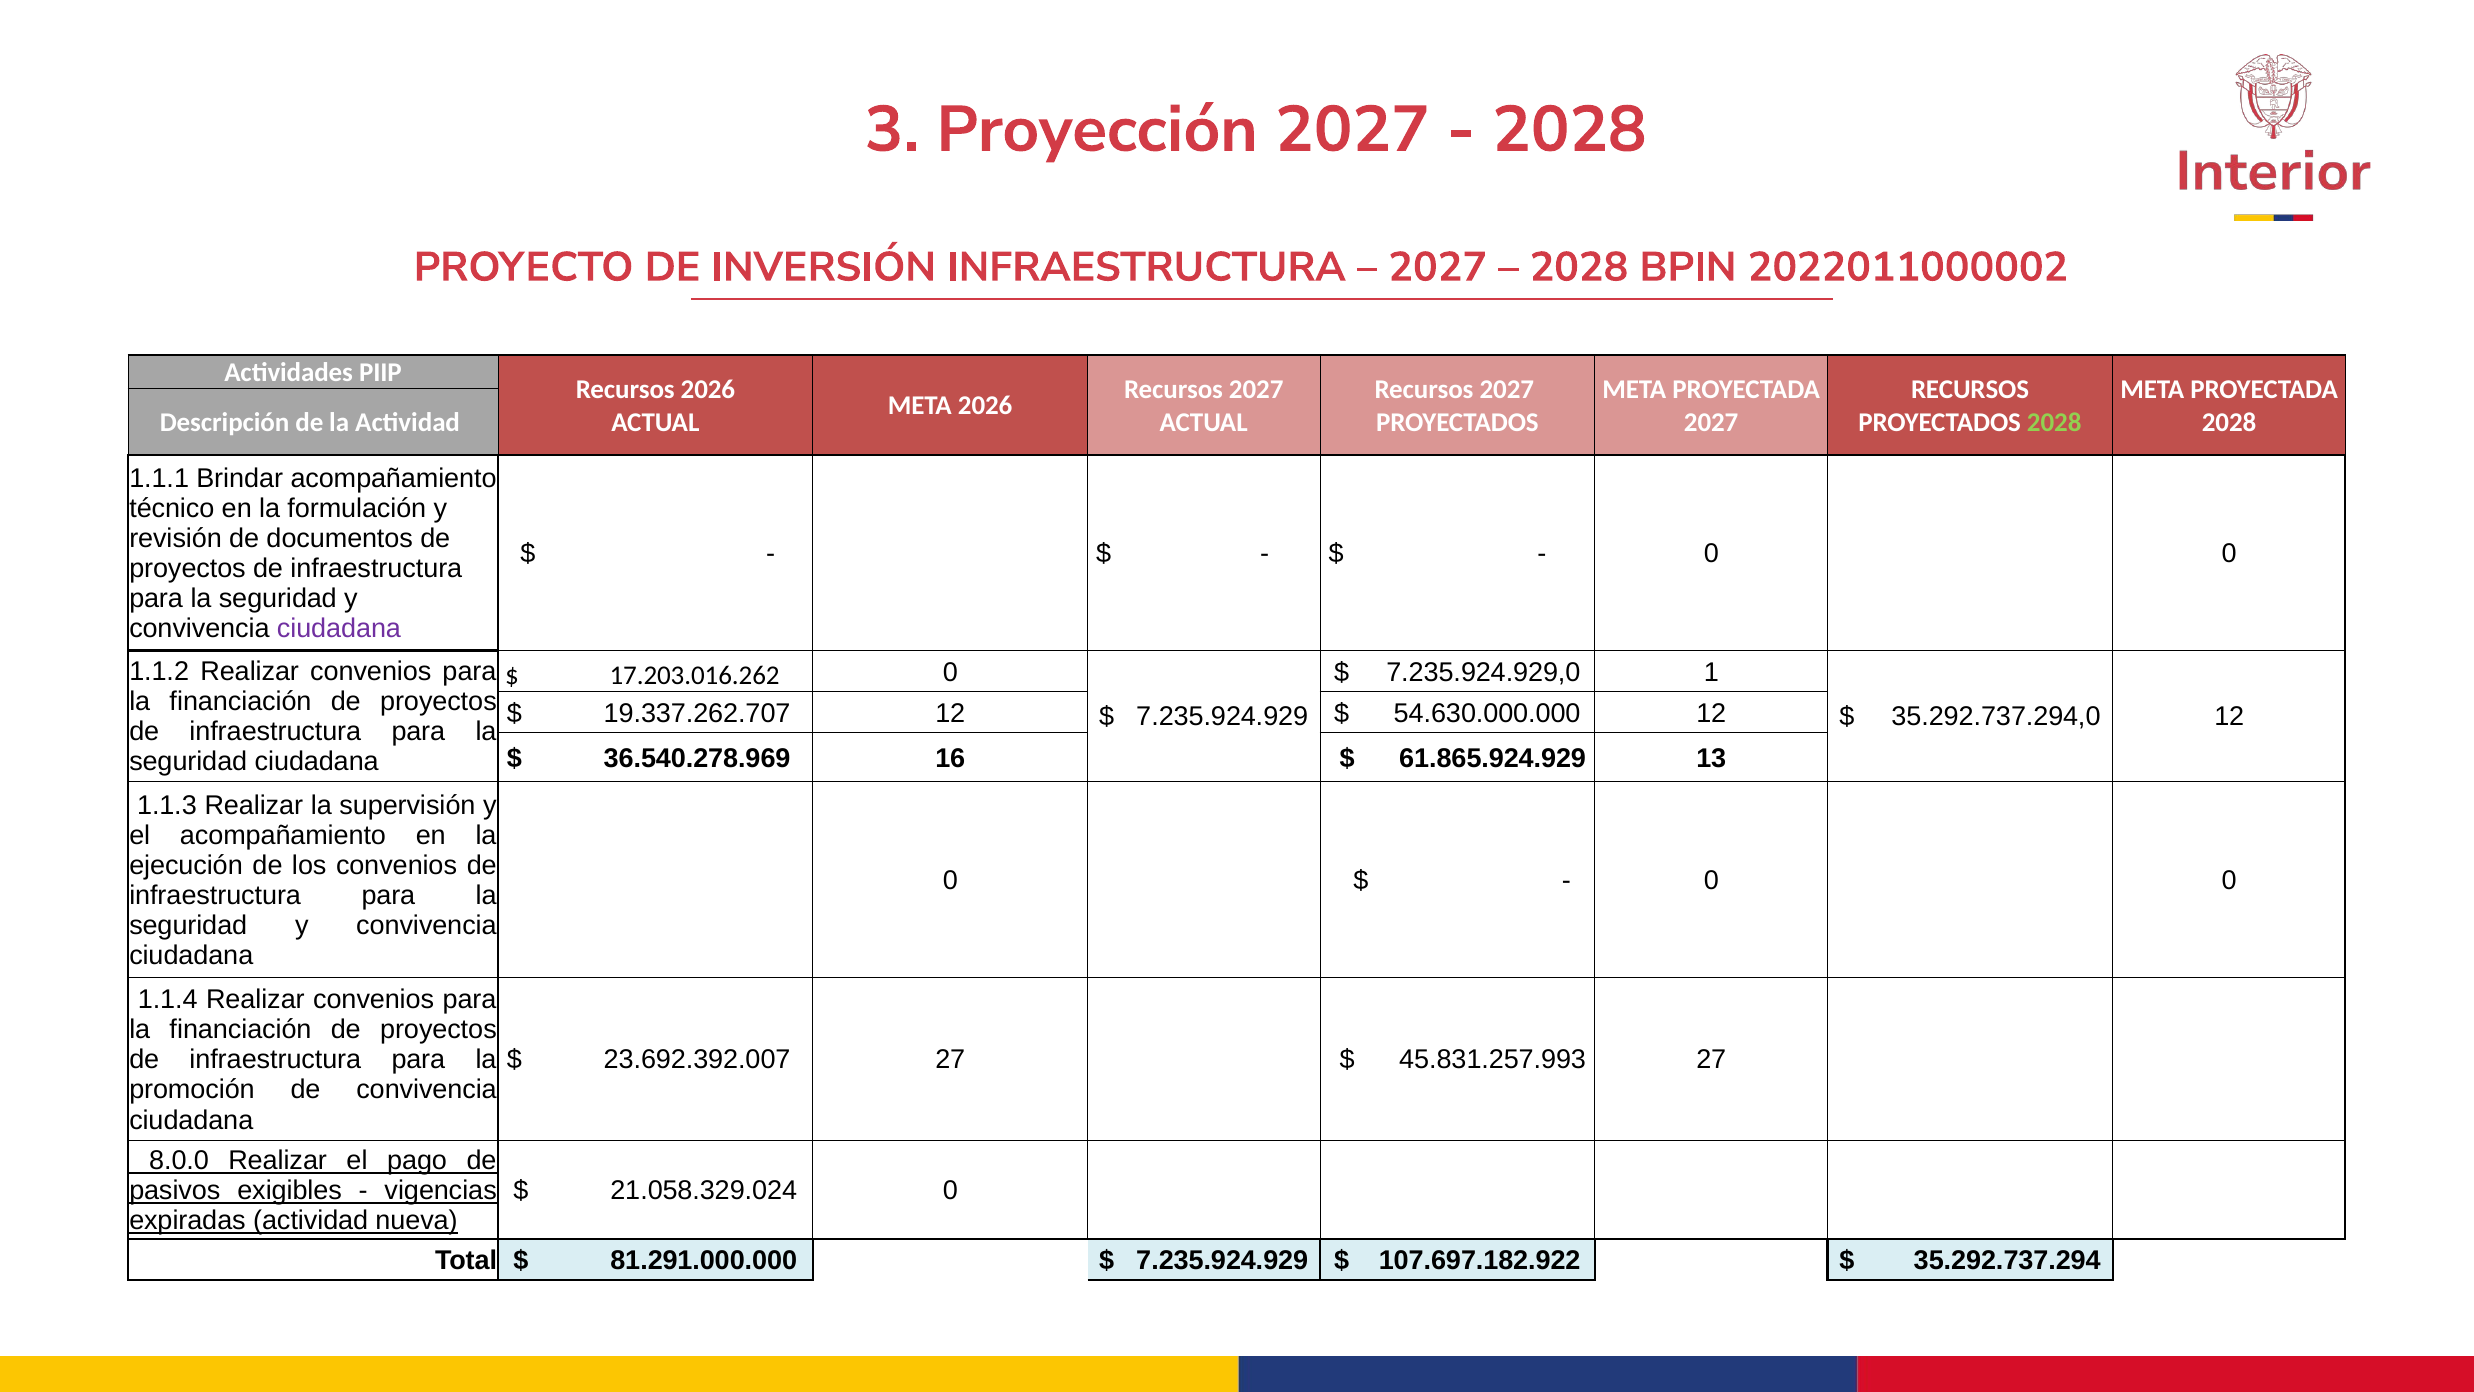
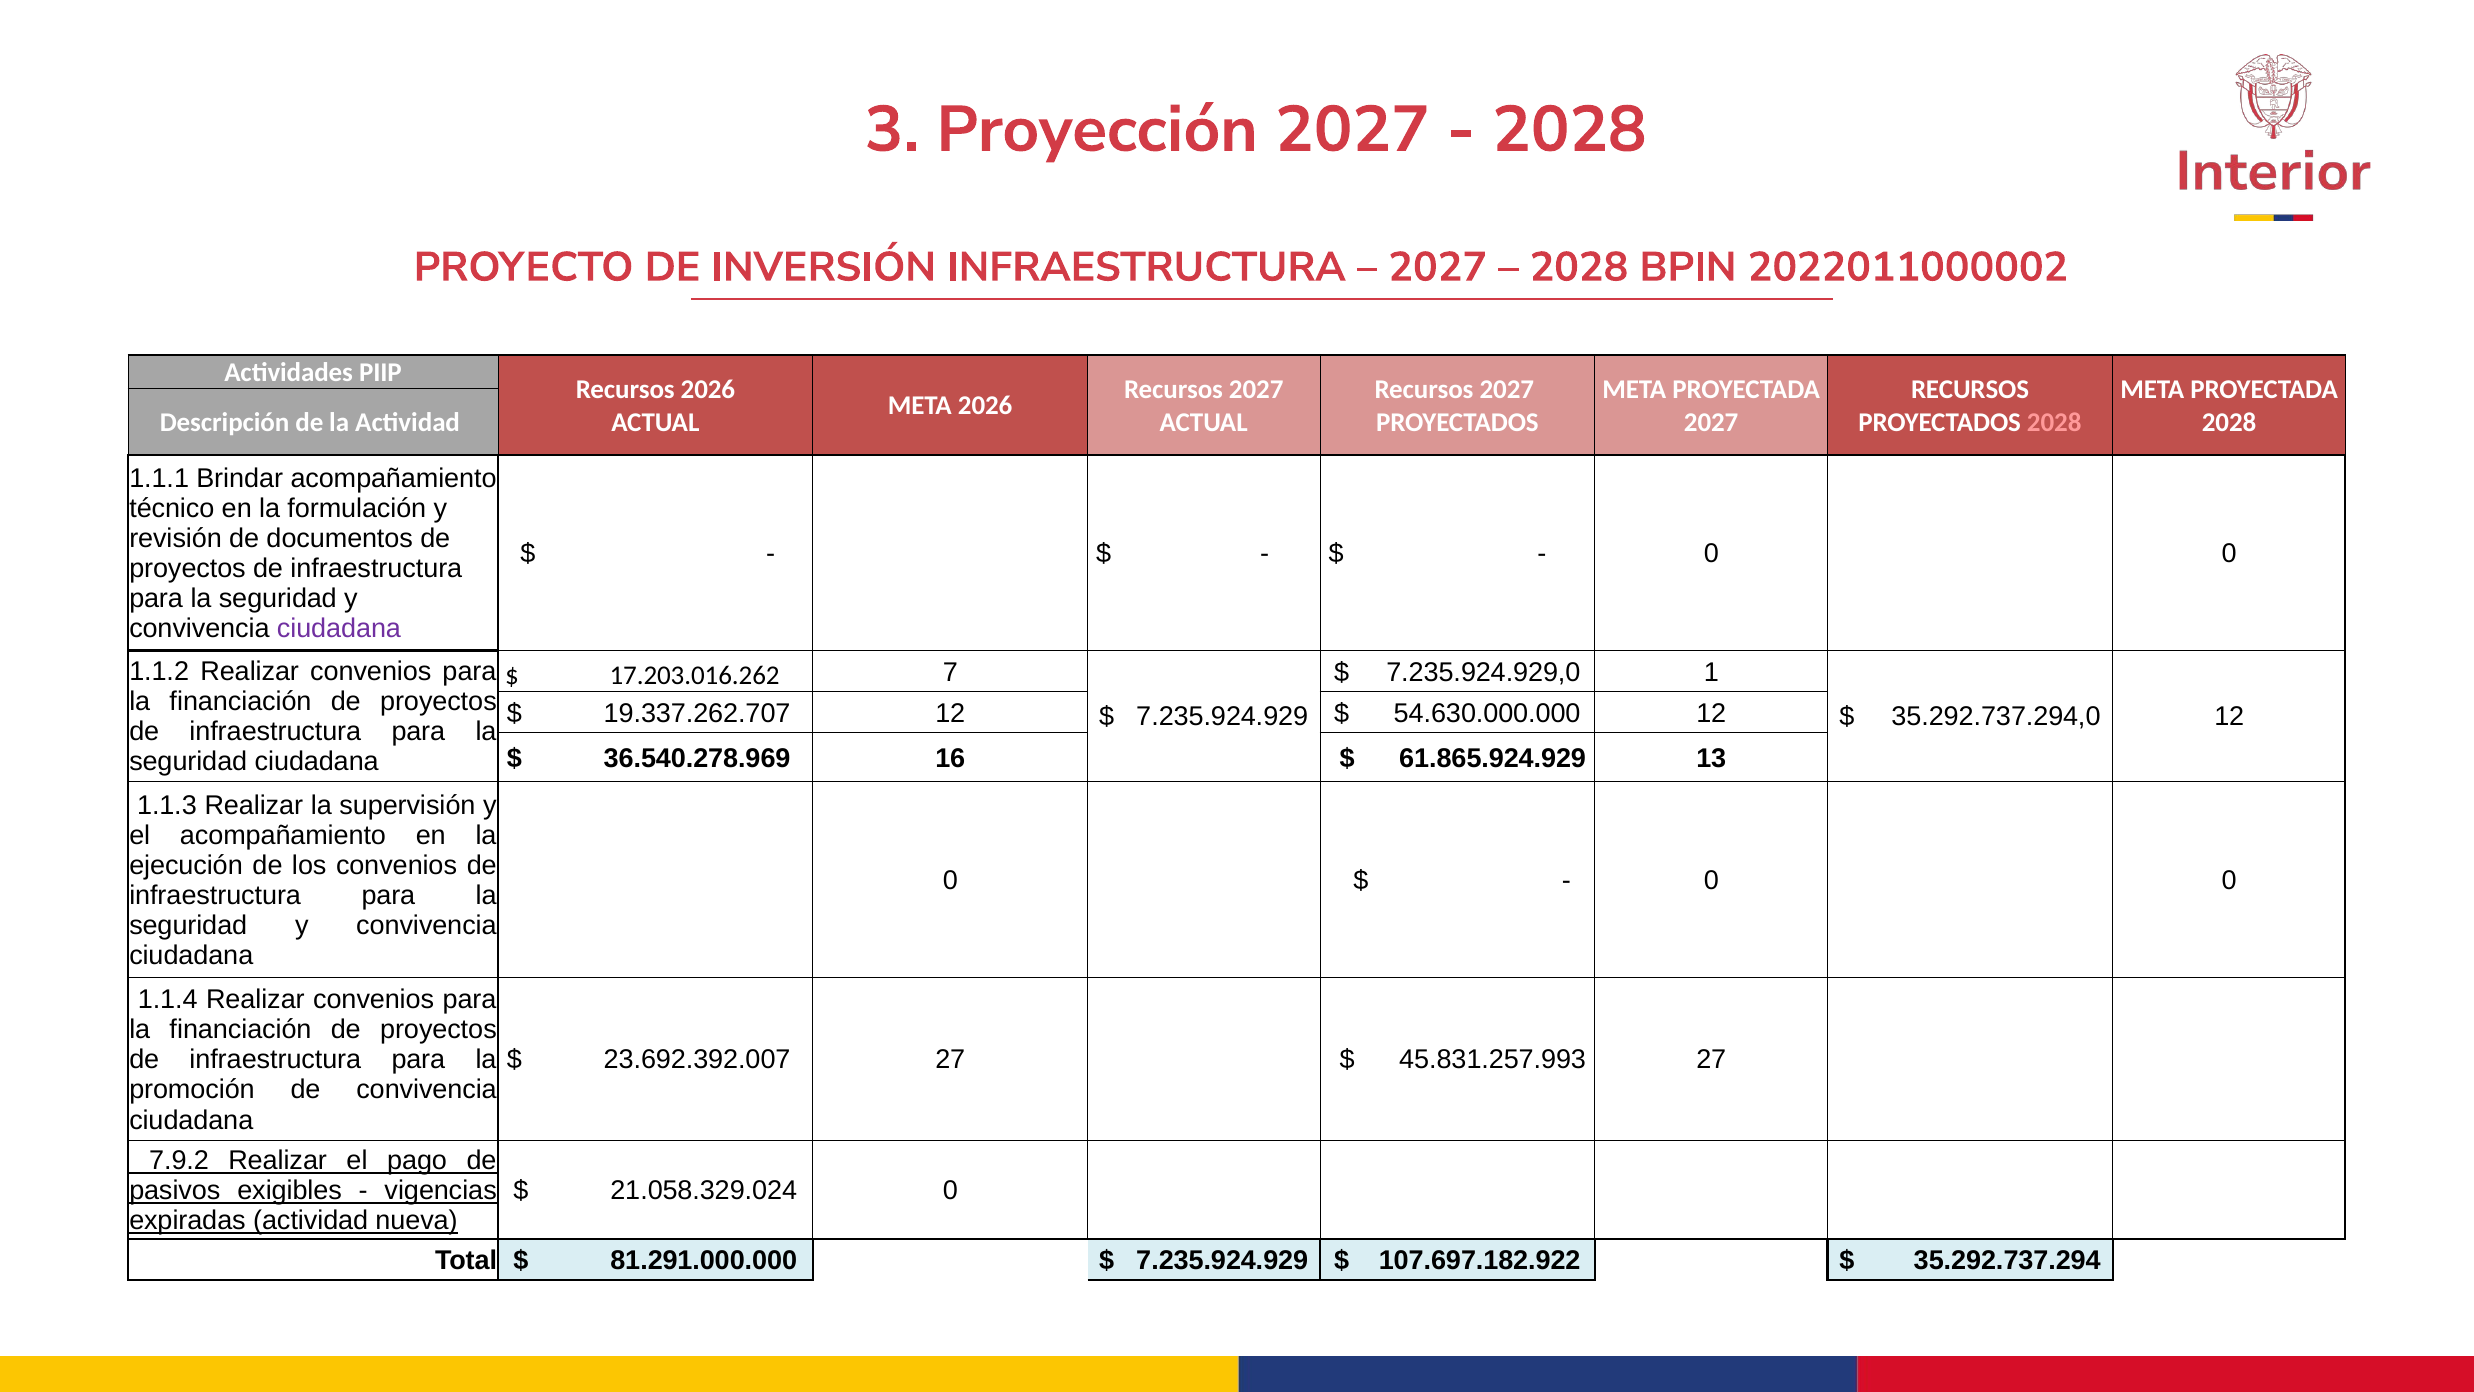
2028 at (2054, 422) colour: light green -> pink
17.203.016.262 0: 0 -> 7
8.0.0: 8.0.0 -> 7.9.2
